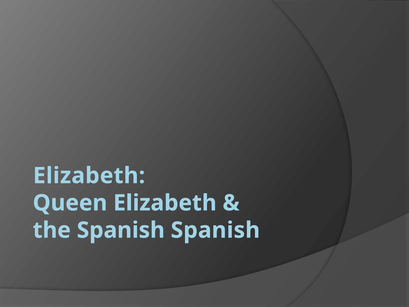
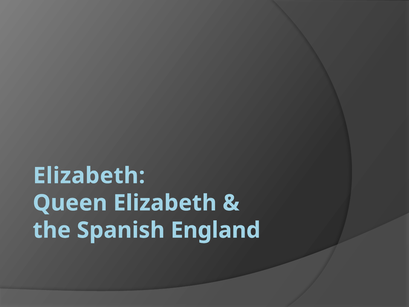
Spanish Spanish: Spanish -> England
